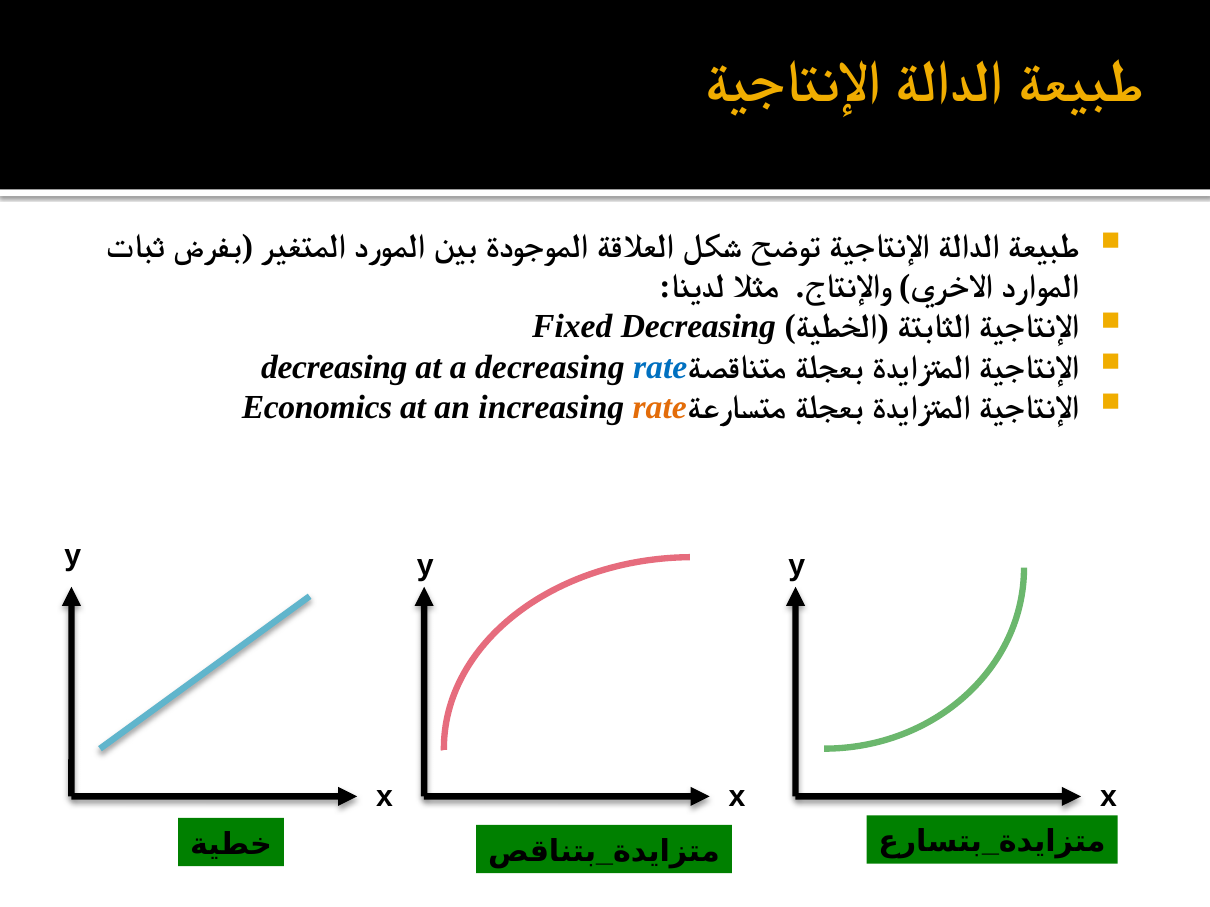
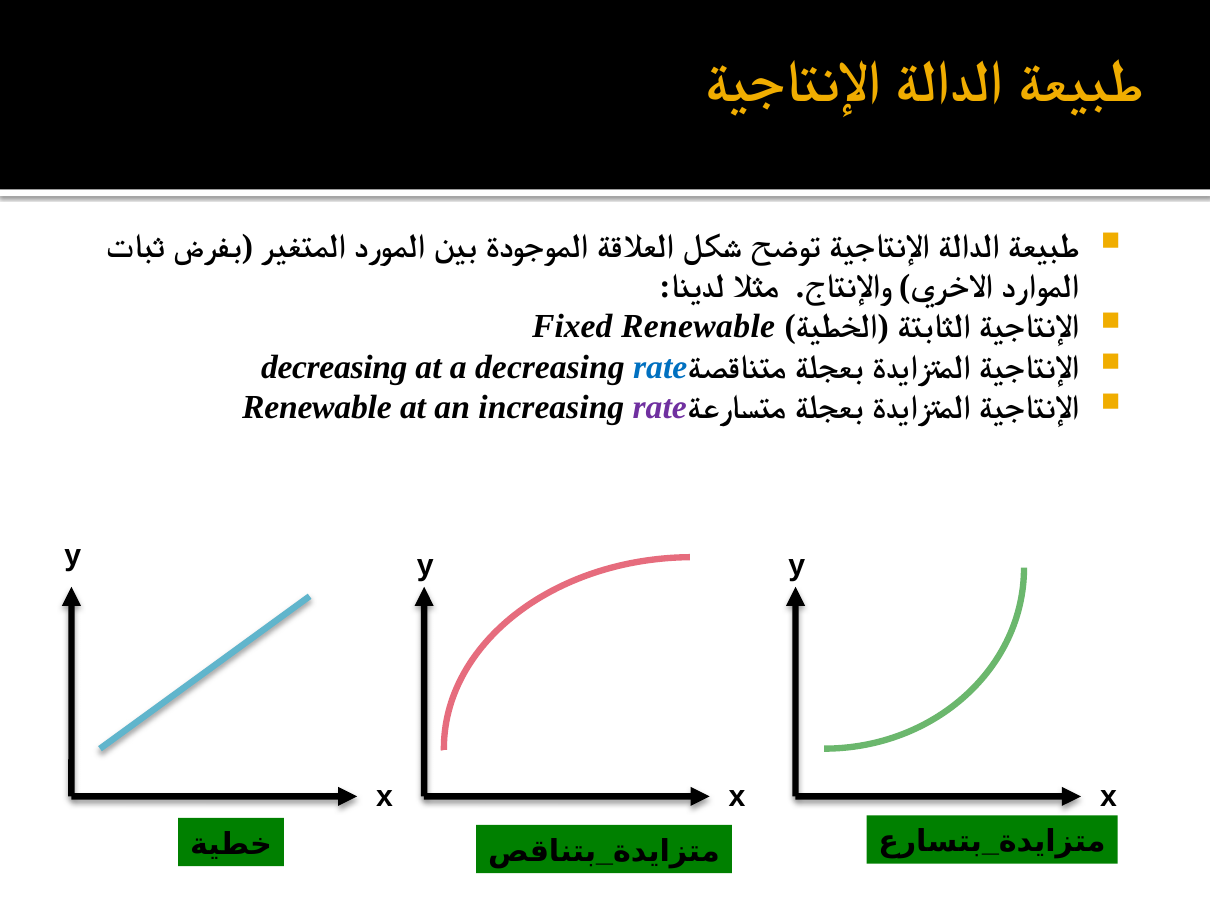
Fixed Decreasing: Decreasing -> Renewable
Economics at (317, 408): Economics -> Renewable
rate at (660, 408) colour: orange -> purple
